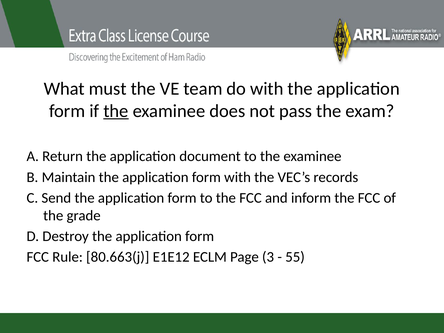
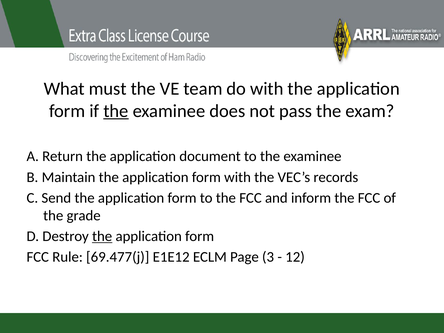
the at (102, 236) underline: none -> present
80.663(j: 80.663(j -> 69.477(j
55: 55 -> 12
